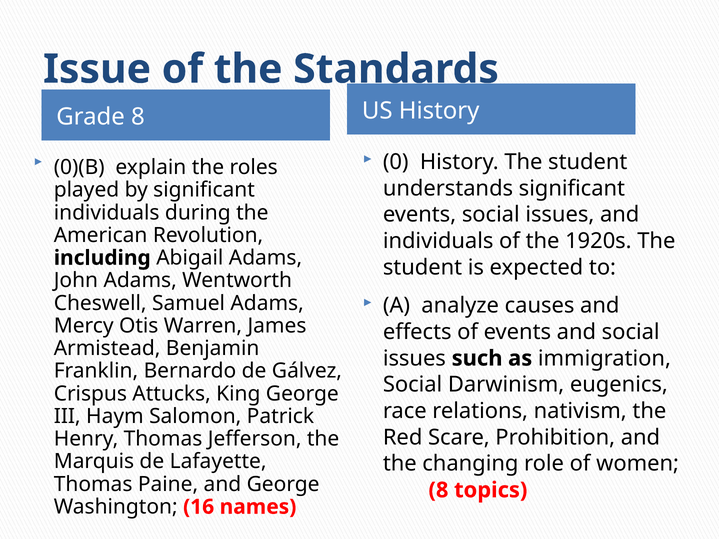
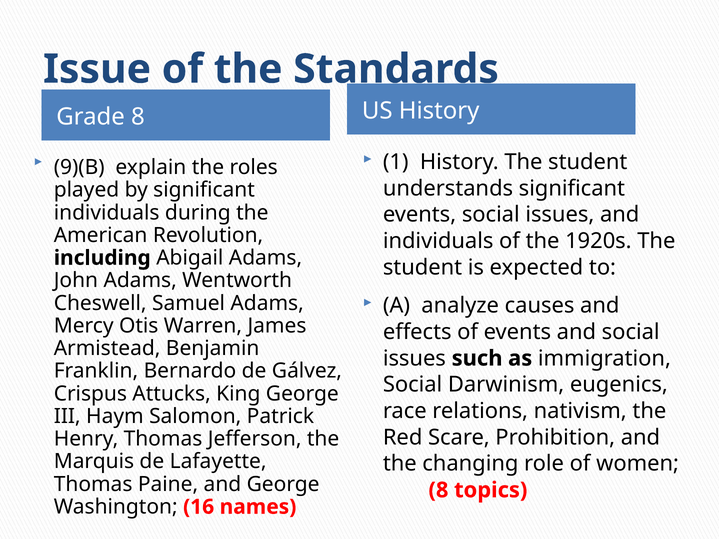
0: 0 -> 1
0)(B: 0)(B -> 9)(B
